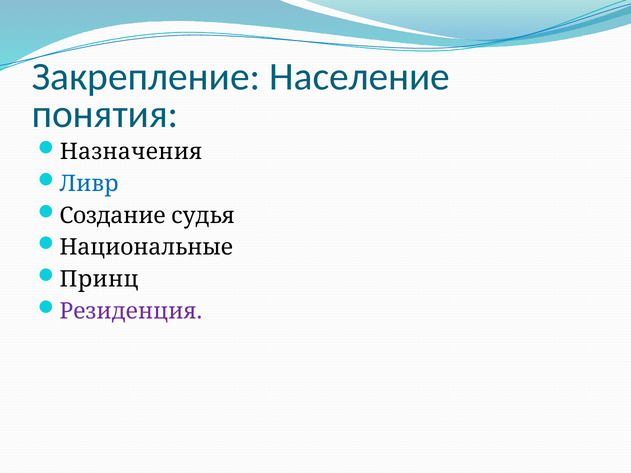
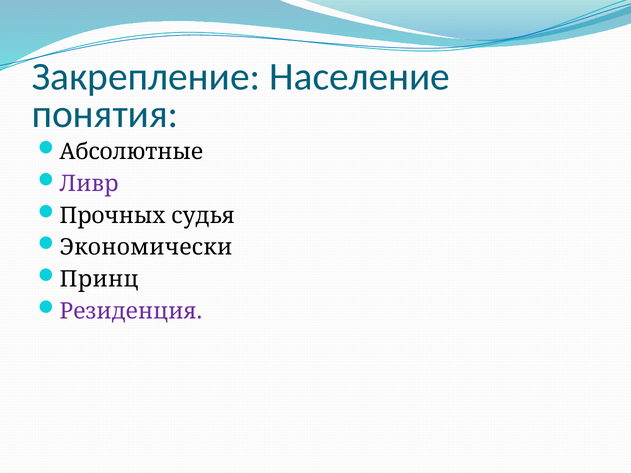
Назначения: Назначения -> Абсолютные
Ливр colour: blue -> purple
Создание: Создание -> Прочных
Национальные: Национальные -> Экономически
